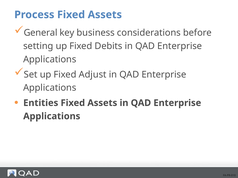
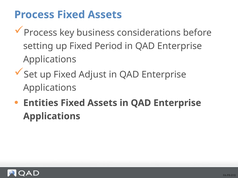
General at (41, 33): General -> Process
Debits: Debits -> Period
